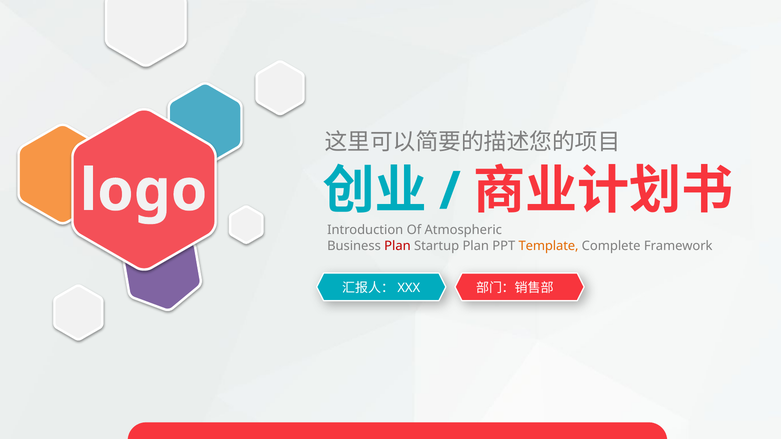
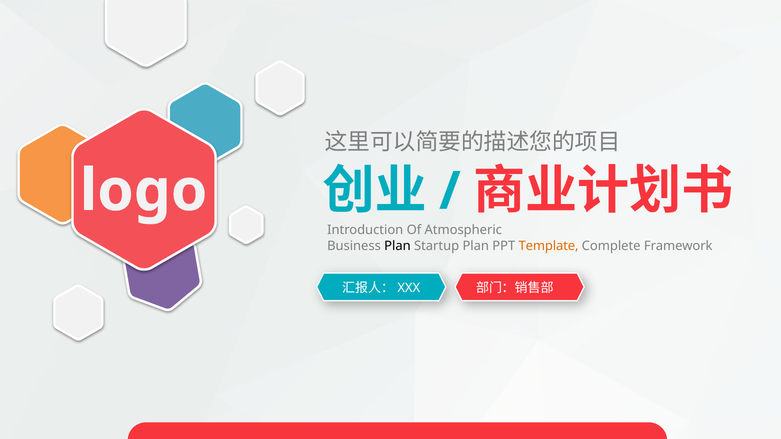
Plan at (397, 246) colour: red -> black
